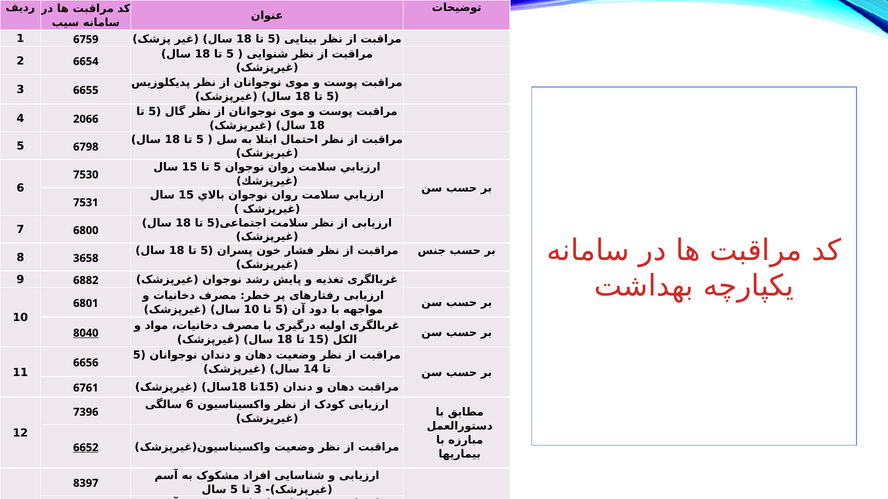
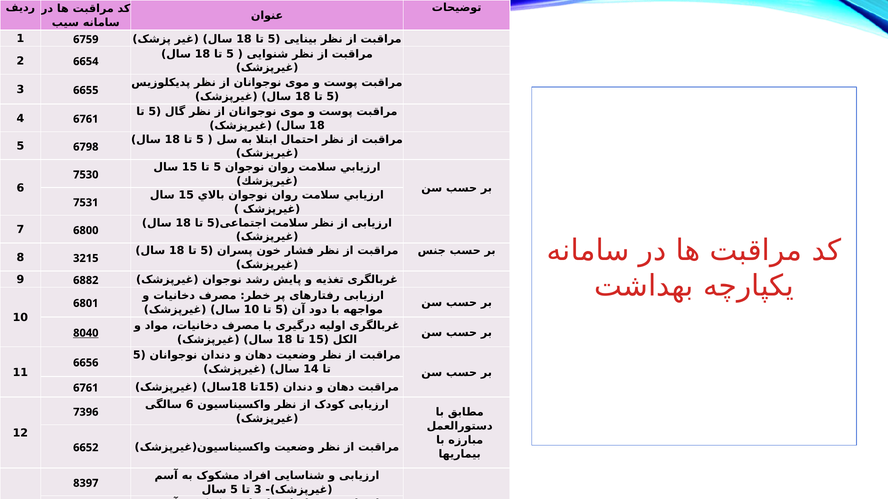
4 2066: 2066 -> 6761
3658: 3658 -> 3215
6652 underline: present -> none
